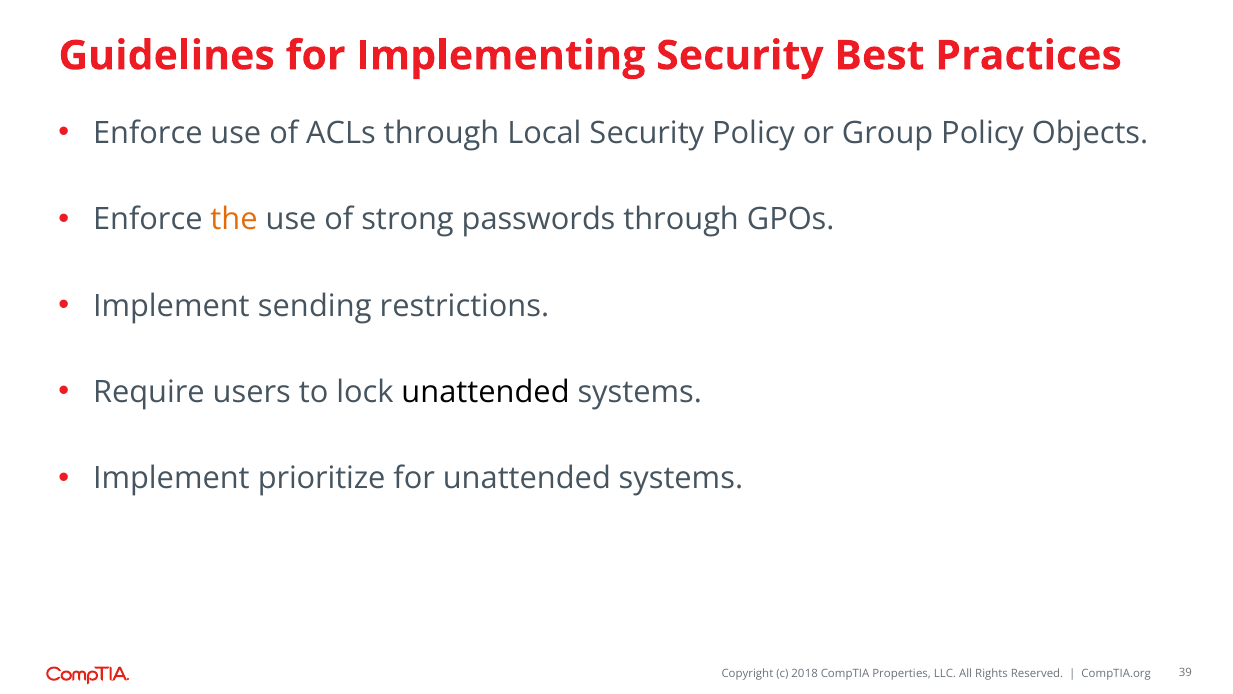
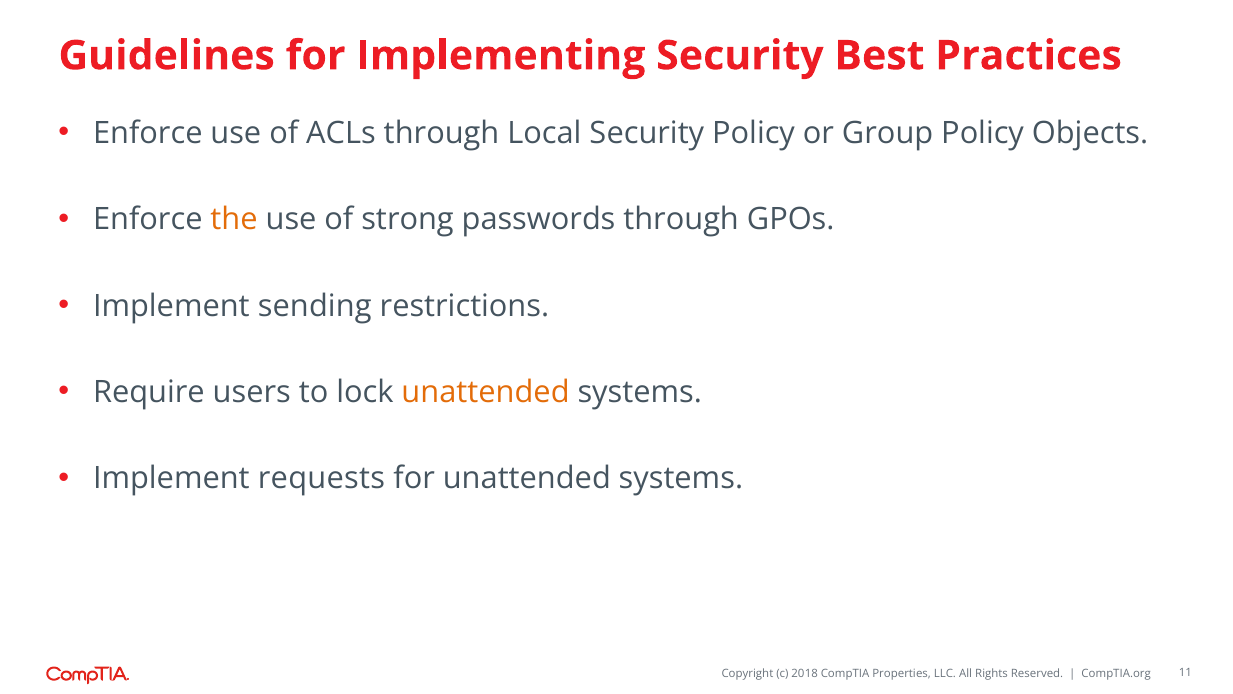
unattended at (486, 392) colour: black -> orange
prioritize: prioritize -> requests
39: 39 -> 11
